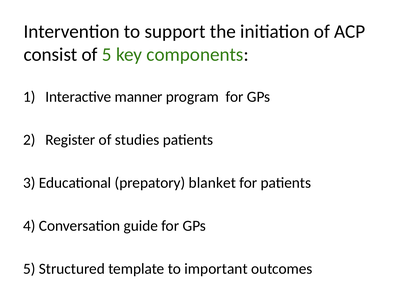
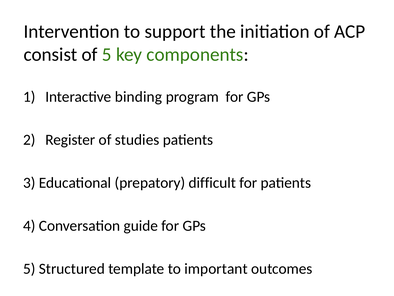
manner: manner -> binding
blanket: blanket -> difficult
